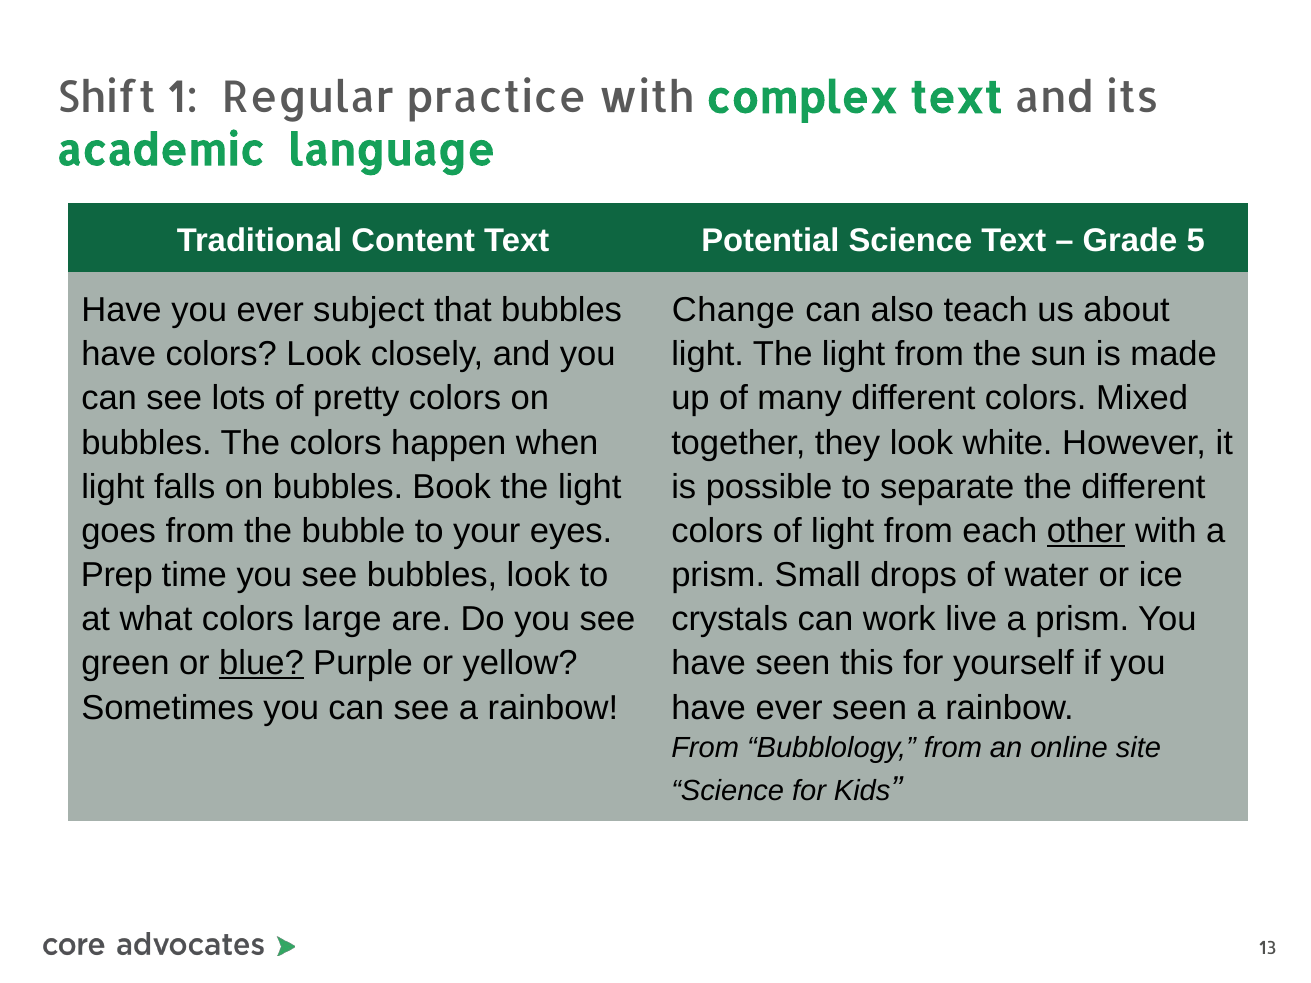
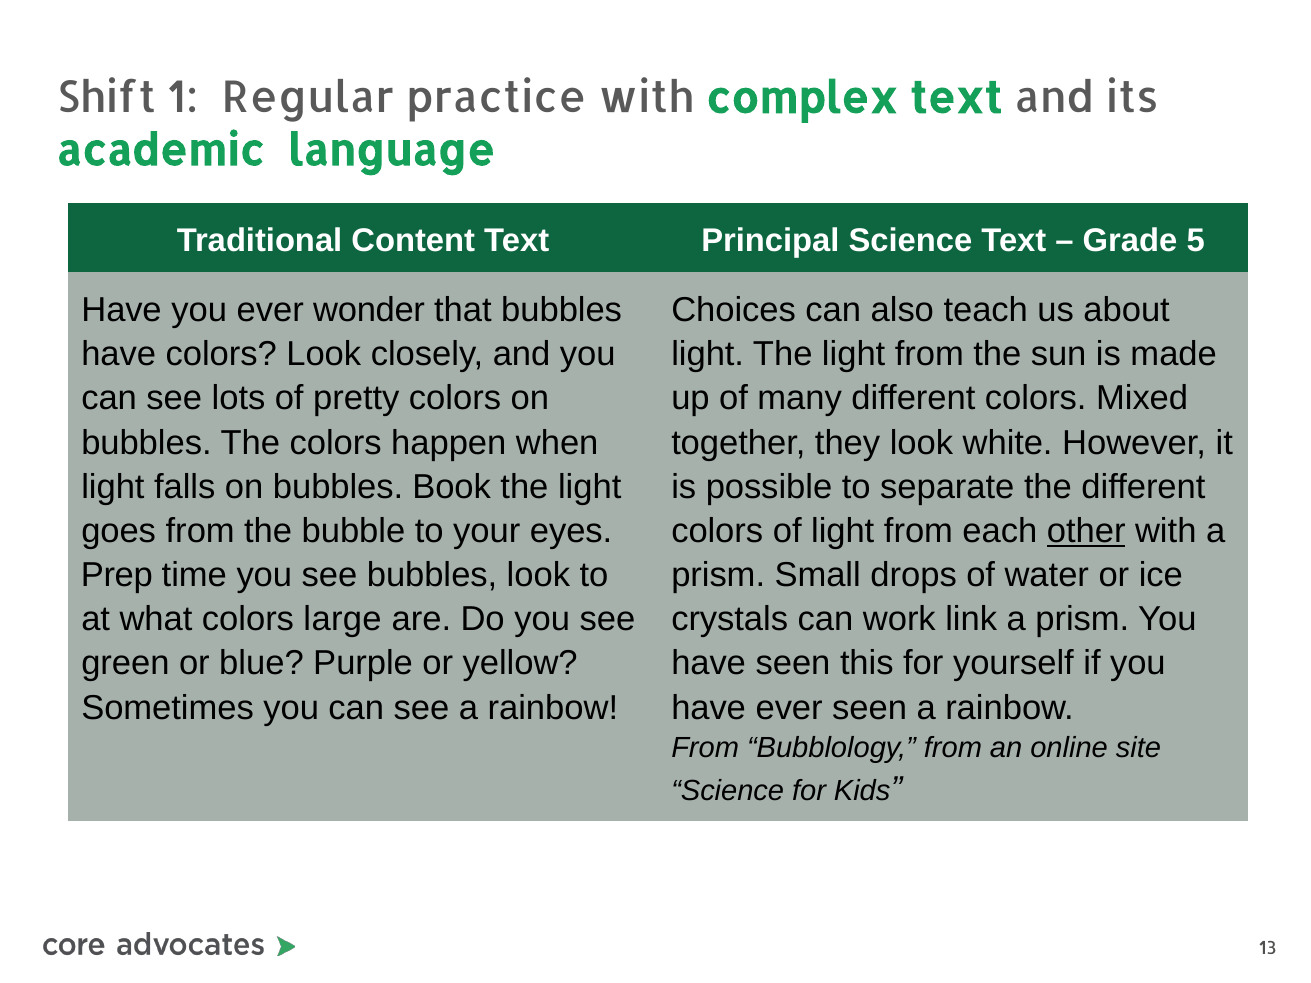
Potential: Potential -> Principal
subject: subject -> wonder
Change: Change -> Choices
live: live -> link
blue underline: present -> none
